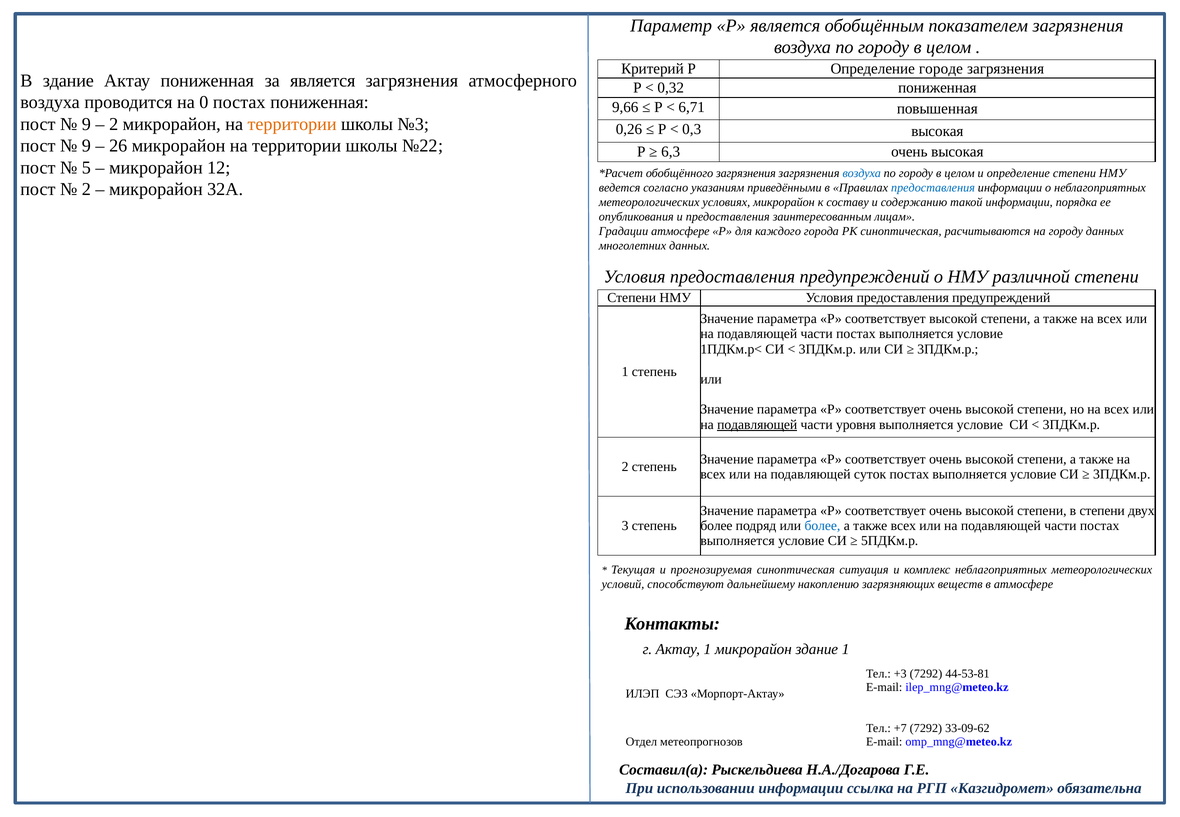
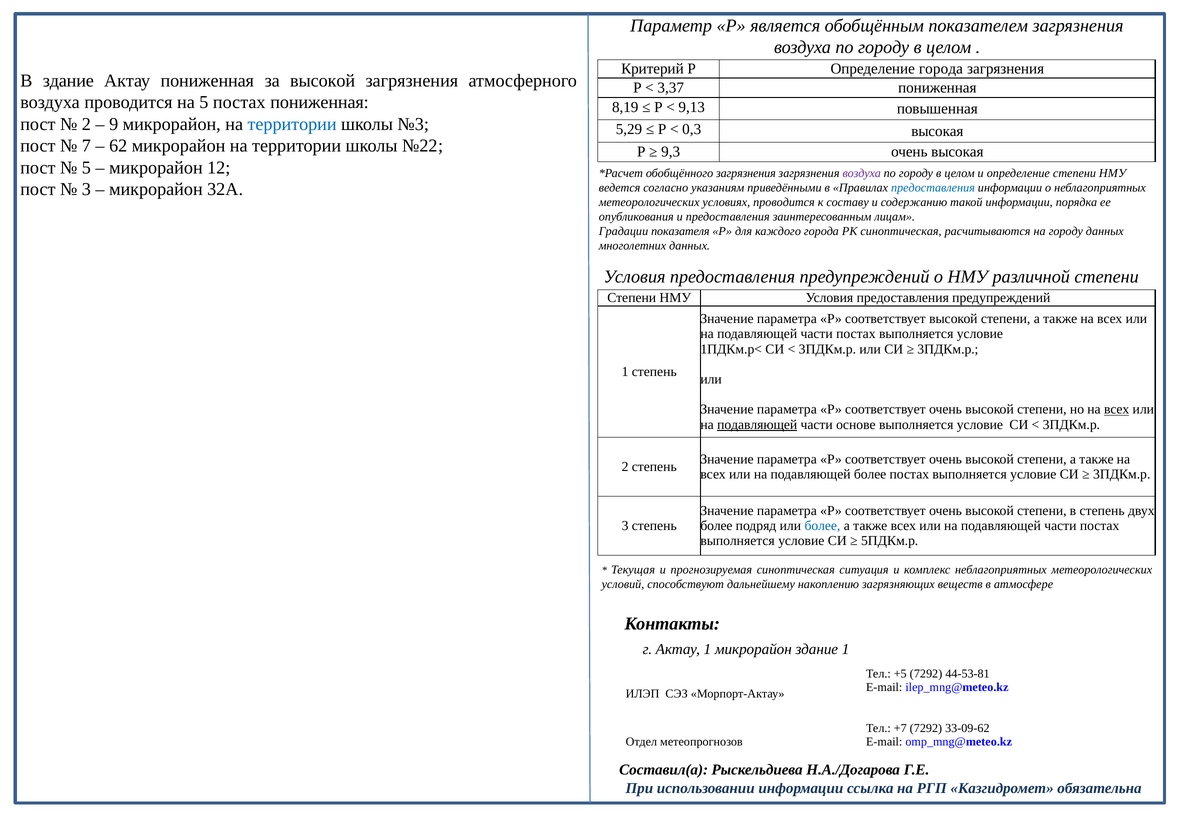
Определение городе: городе -> города
за является: является -> высокой
0,32: 0,32 -> 3,37
на 0: 0 -> 5
9,66: 9,66 -> 8,19
6,71: 6,71 -> 9,13
9 at (86, 124): 9 -> 2
2 at (114, 124): 2 -> 9
территории at (292, 124) colour: orange -> blue
0,26: 0,26 -> 5,29
9 at (86, 146): 9 -> 7
26: 26 -> 62
6,3: 6,3 -> 9,3
воздуха at (862, 173) colour: blue -> purple
2 at (86, 189): 2 -> 3
условиях микрорайон: микрорайон -> проводится
Градации атмосфере: атмосфере -> показателя
всех at (1117, 409) underline: none -> present
уровня: уровня -> основе
подавляющей суток: суток -> более
в степени: степени -> степень
+3: +3 -> +5
